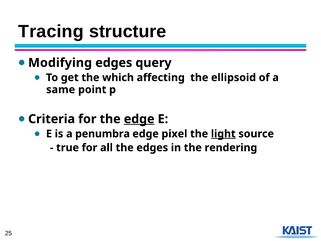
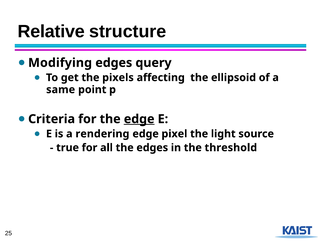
Tracing: Tracing -> Relative
which: which -> pixels
penumbra: penumbra -> rendering
light underline: present -> none
rendering: rendering -> threshold
